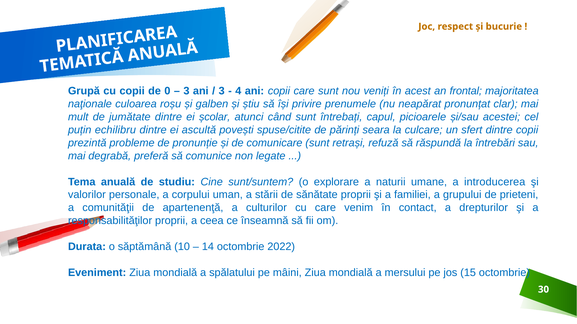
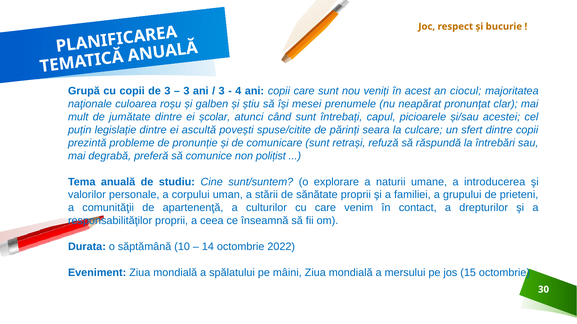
de 0: 0 -> 3
frontal: frontal -> ciocul
privire: privire -> mesei
echilibru: echilibru -> legislație
legate: legate -> polițist
